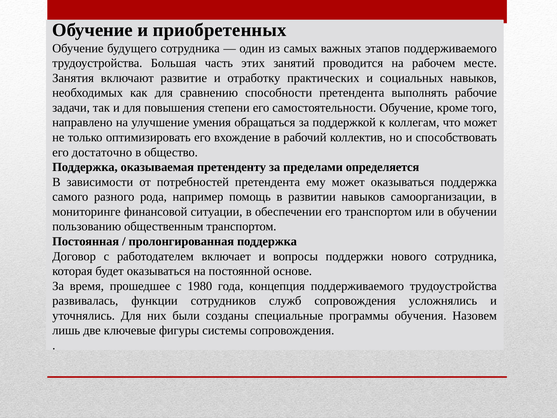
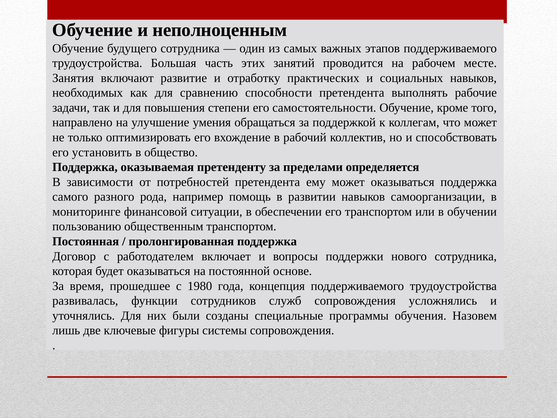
приобретенных: приобретенных -> неполноценным
достаточно: достаточно -> установить
